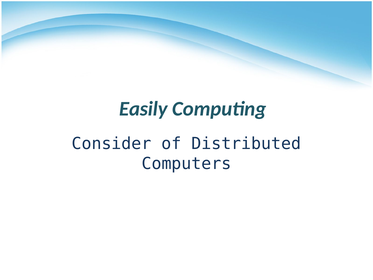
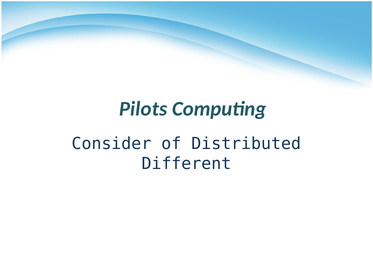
Easily: Easily -> Pilots
Computers: Computers -> Different
